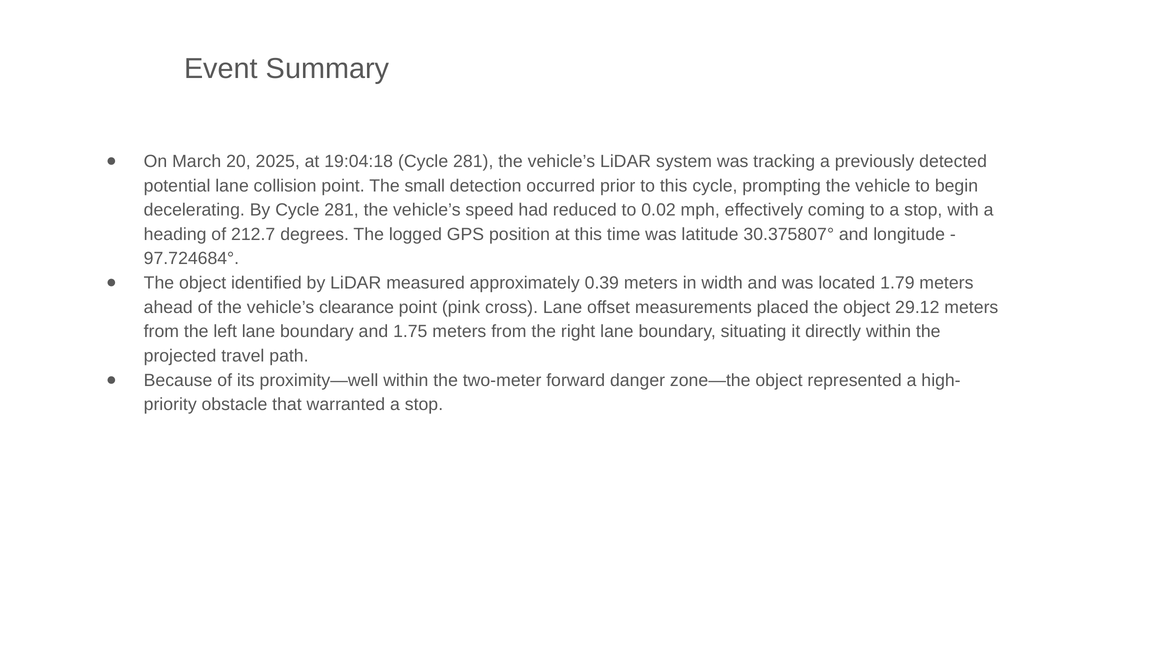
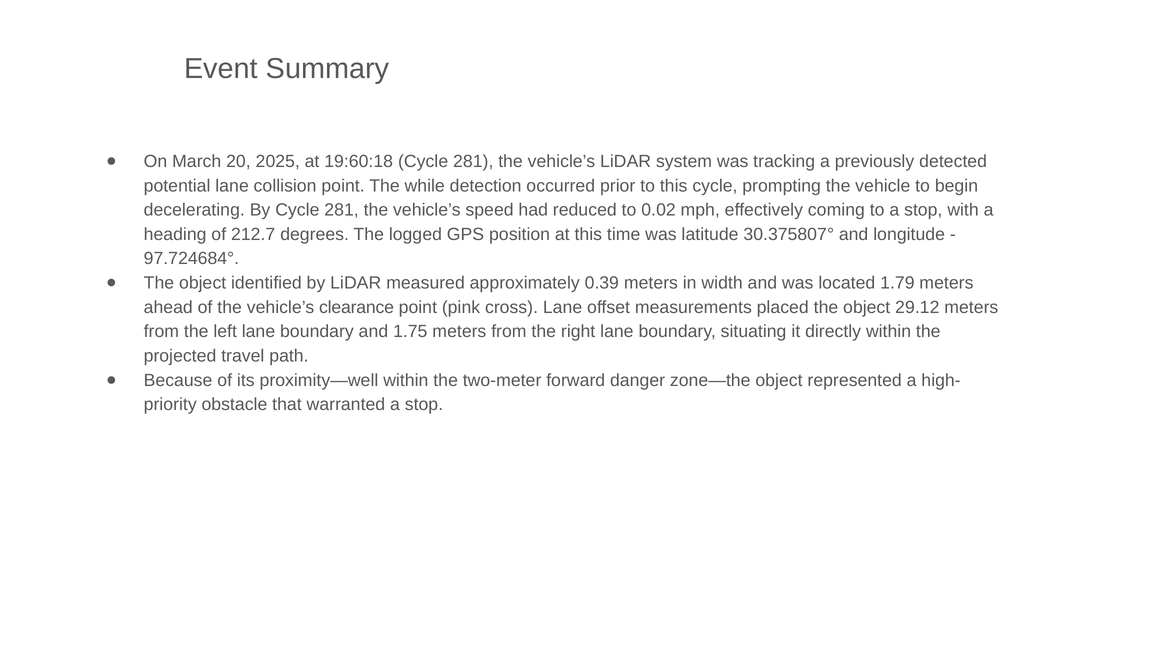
19:04:18: 19:04:18 -> 19:60:18
small: small -> while
